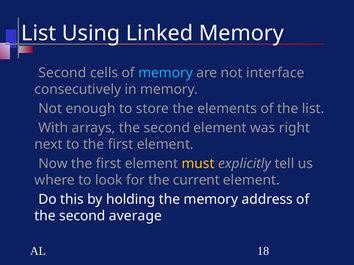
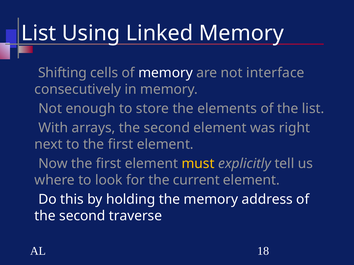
Second at (62, 73): Second -> Shifting
memory at (166, 73) colour: light blue -> white
average: average -> traverse
